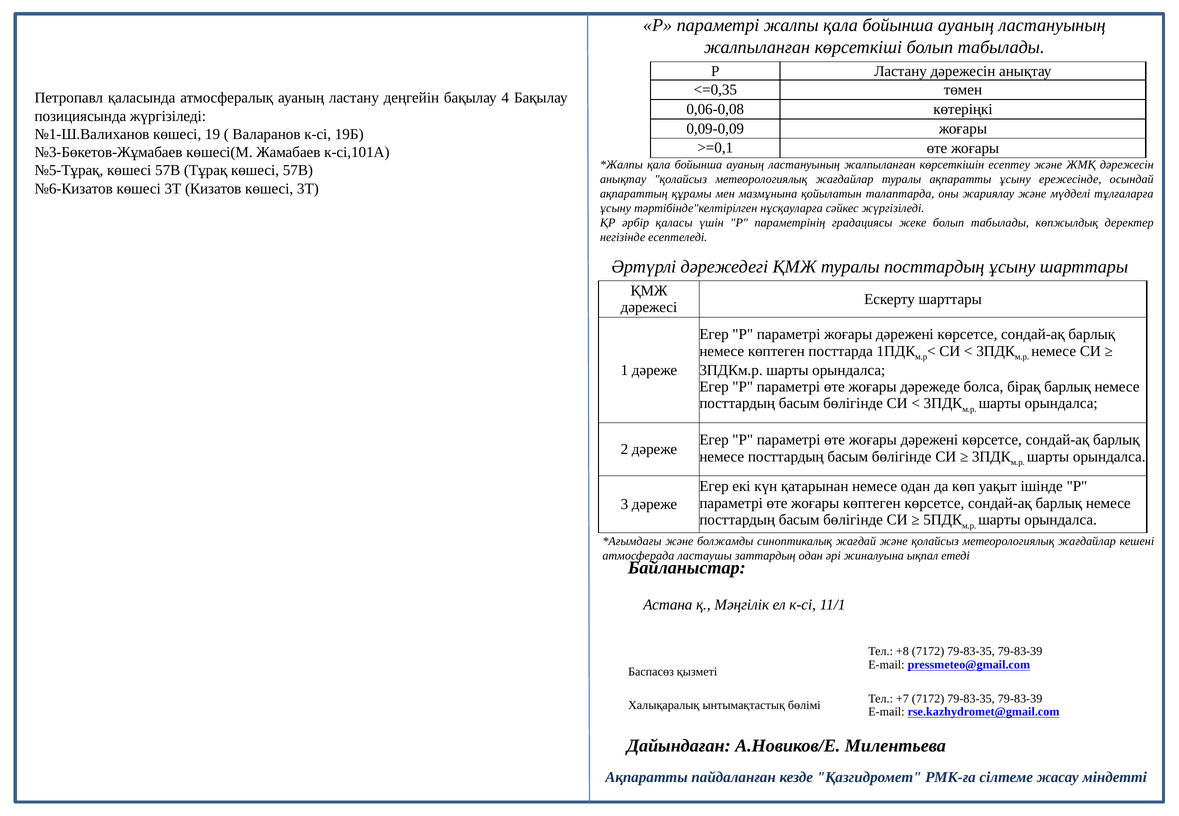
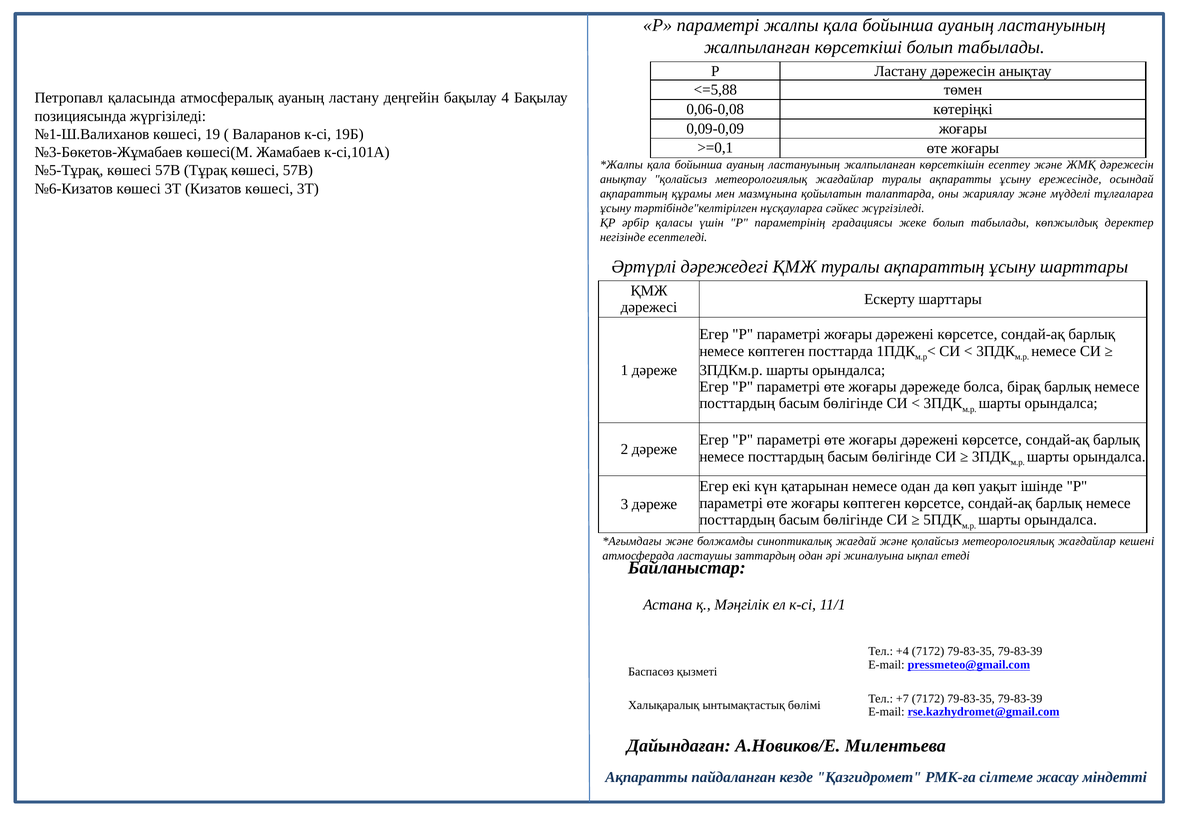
<=0,35: <=0,35 -> <=5,88
туралы посттардың: посттардың -> ақпараттың
+8: +8 -> +4
